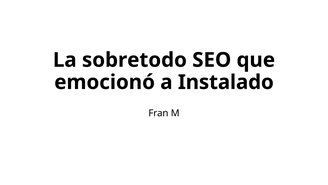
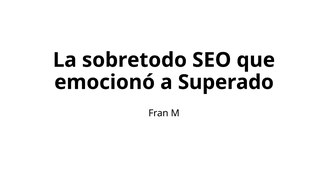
Instalado: Instalado -> Superado
